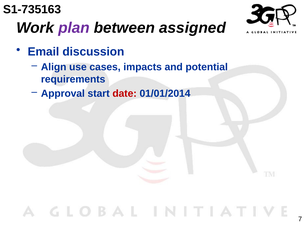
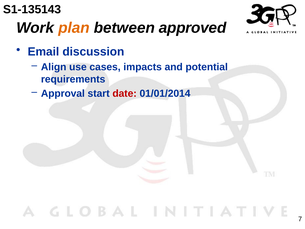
S1-735163: S1-735163 -> S1-135143
plan colour: purple -> orange
assigned: assigned -> approved
